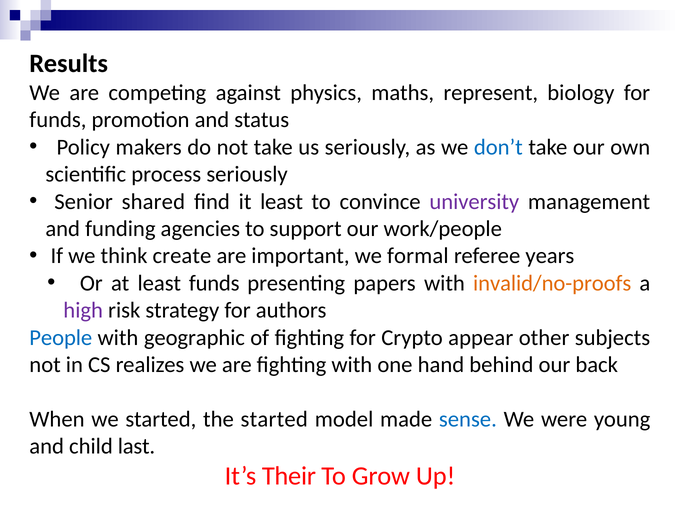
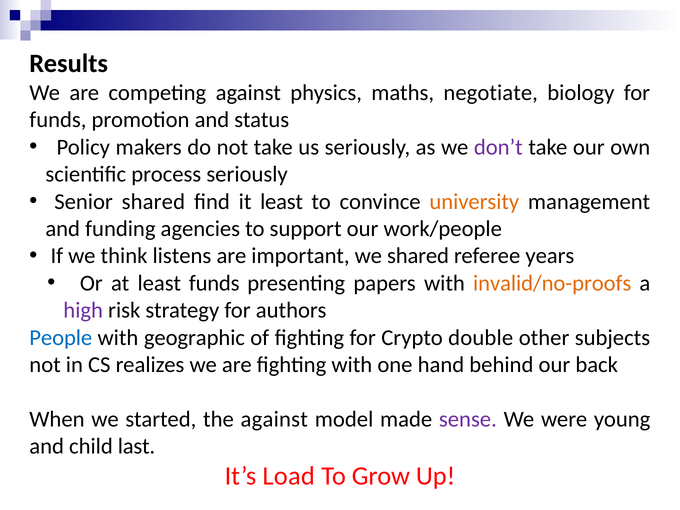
represent: represent -> negotiate
don’t colour: blue -> purple
university colour: purple -> orange
create: create -> listens
we formal: formal -> shared
appear: appear -> double
the started: started -> against
sense colour: blue -> purple
Their: Their -> Load
